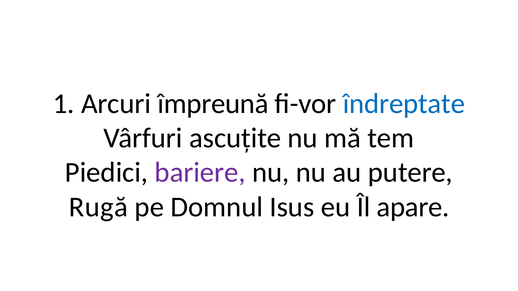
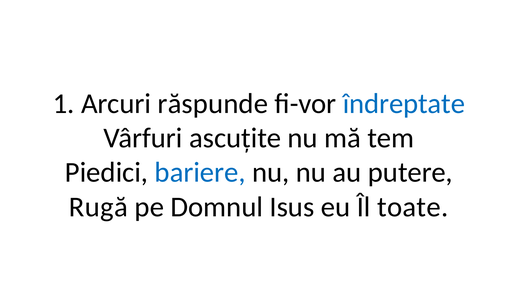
împreună: împreună -> răspunde
bariere colour: purple -> blue
apare: apare -> toate
